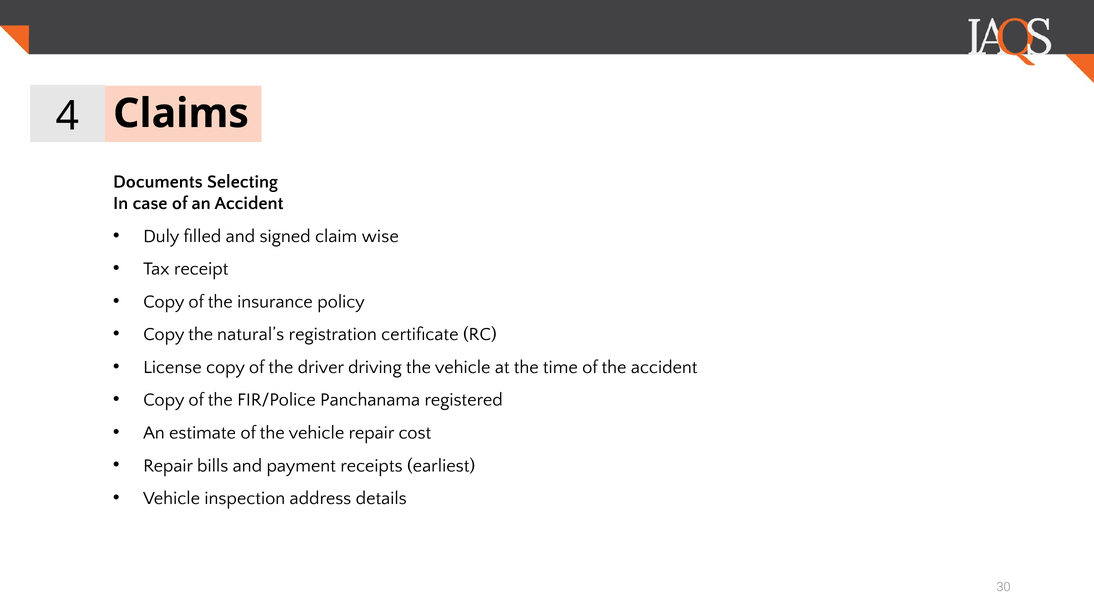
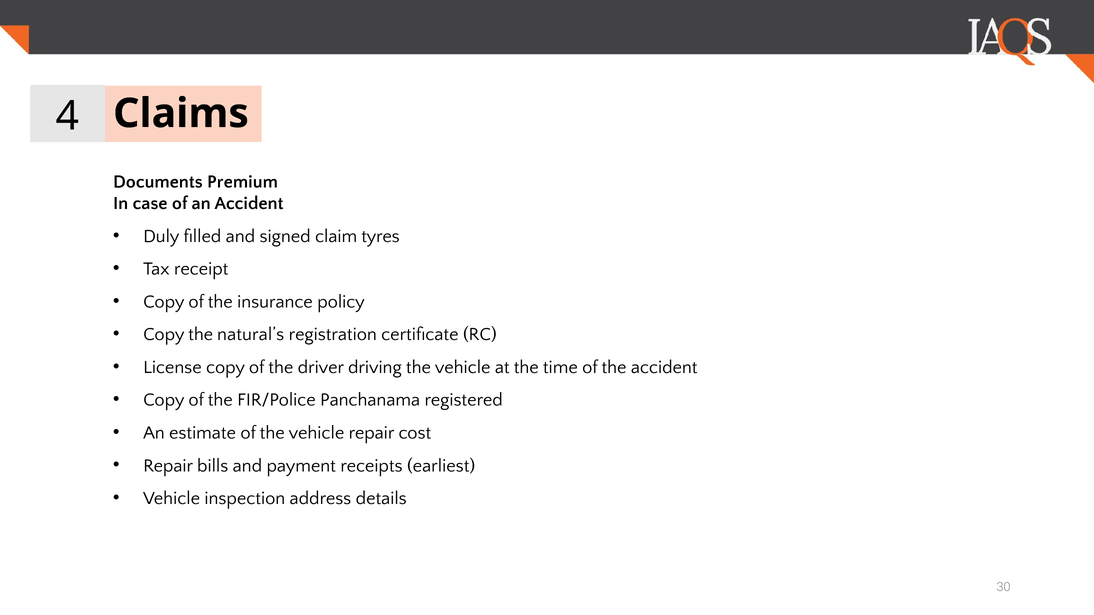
Selecting: Selecting -> Premium
wise: wise -> tyres
